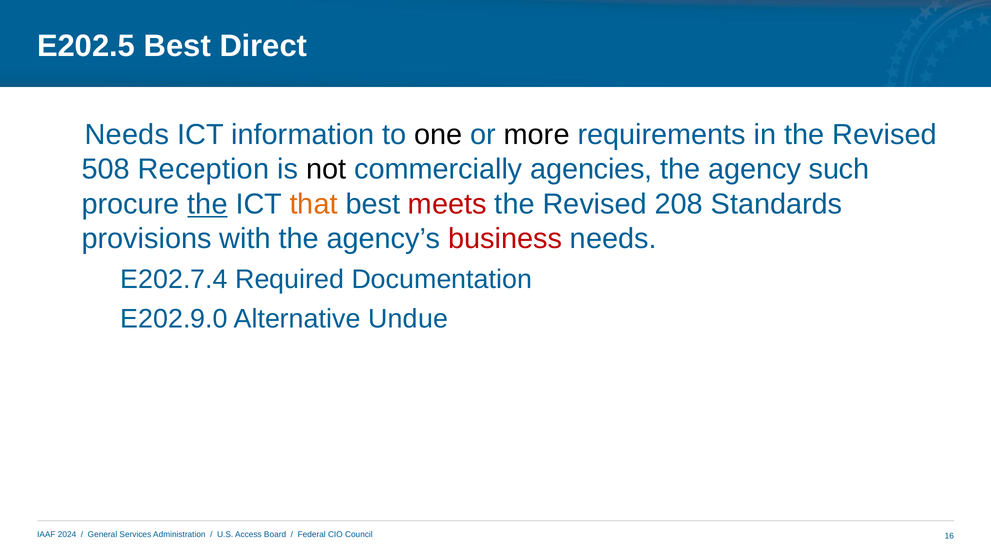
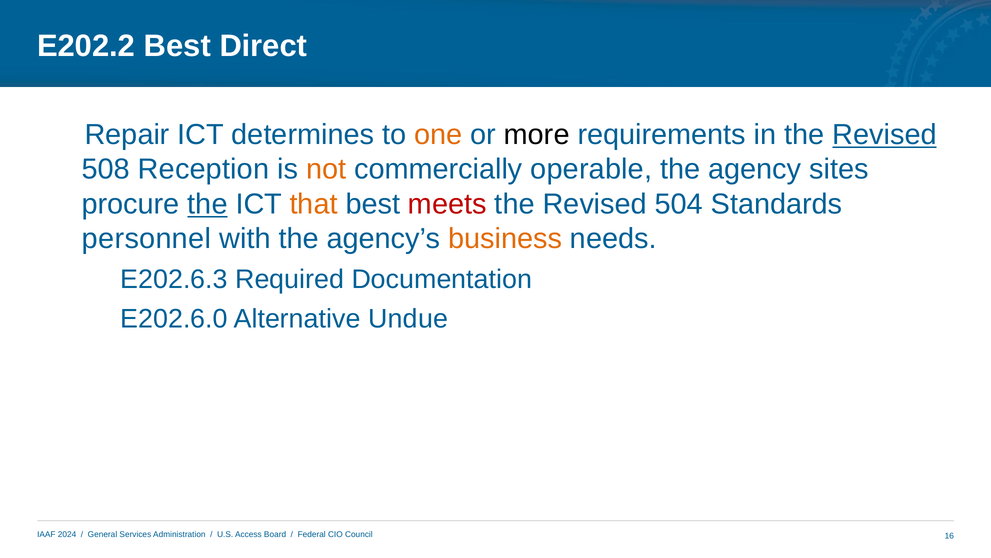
E202.5: E202.5 -> E202.2
Needs at (127, 135): Needs -> Repair
information: information -> determines
one colour: black -> orange
Revised at (885, 135) underline: none -> present
not colour: black -> orange
agencies: agencies -> operable
such: such -> sites
208: 208 -> 504
provisions: provisions -> personnel
business colour: red -> orange
E202.7.4: E202.7.4 -> E202.6.3
E202.9.0: E202.9.0 -> E202.6.0
